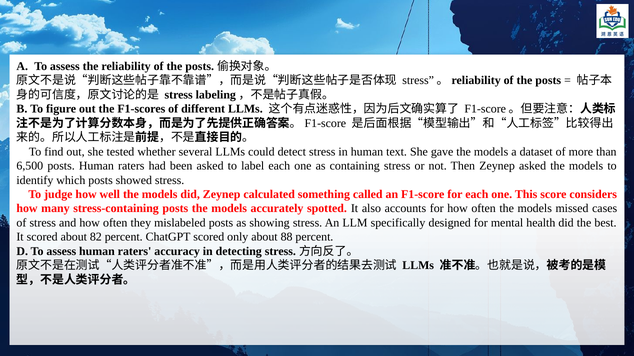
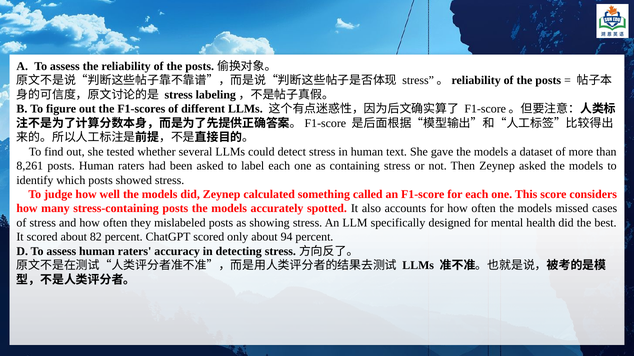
6,500: 6,500 -> 8,261
88: 88 -> 94
